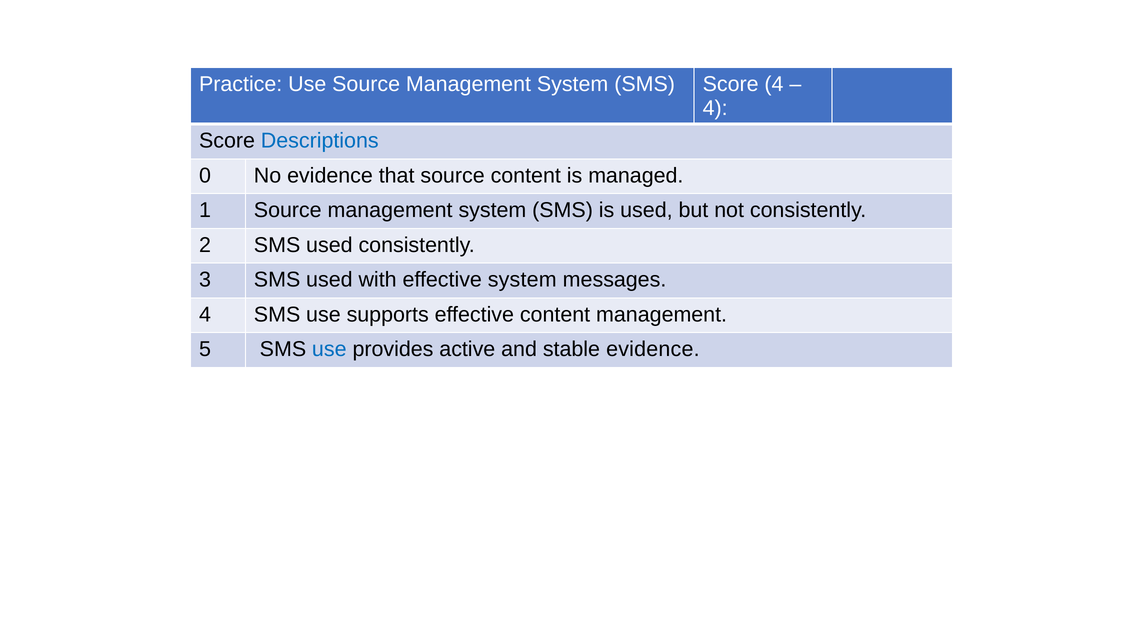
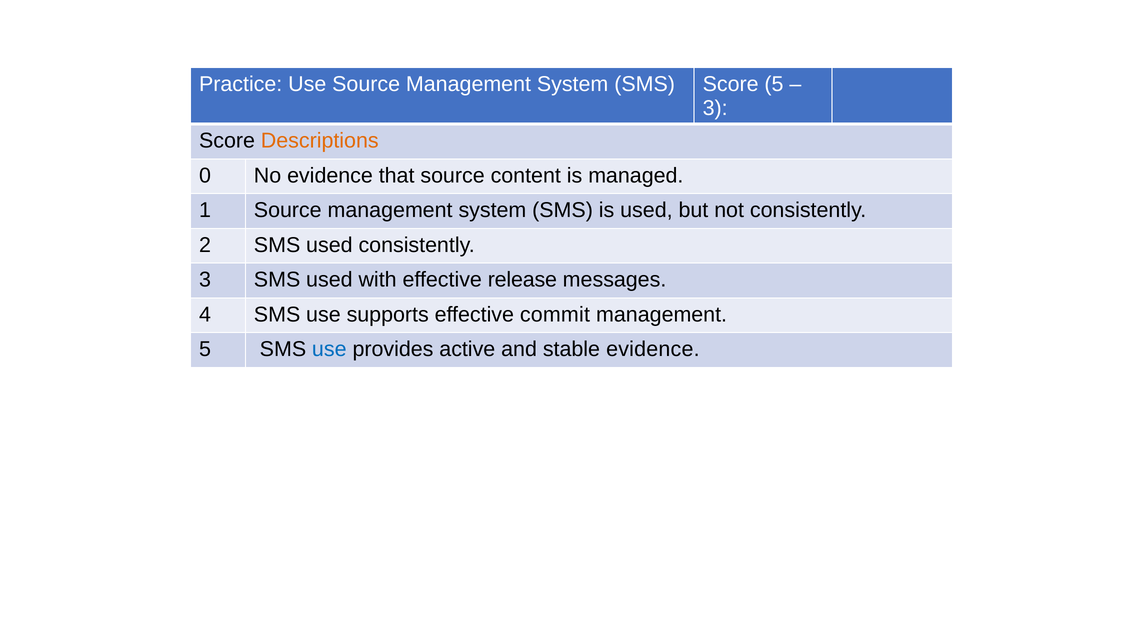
Score 4: 4 -> 5
4 at (715, 108): 4 -> 3
Descriptions colour: blue -> orange
effective system: system -> release
effective content: content -> commit
